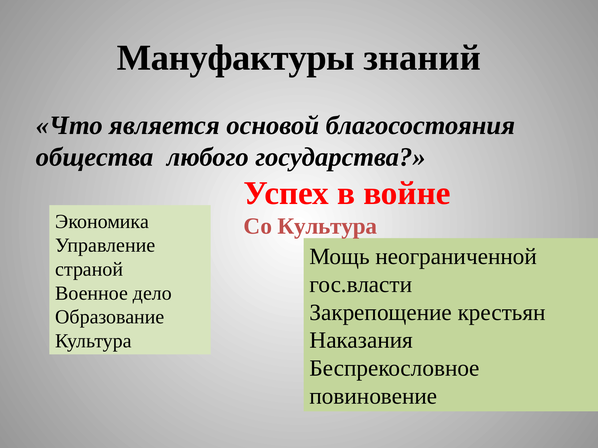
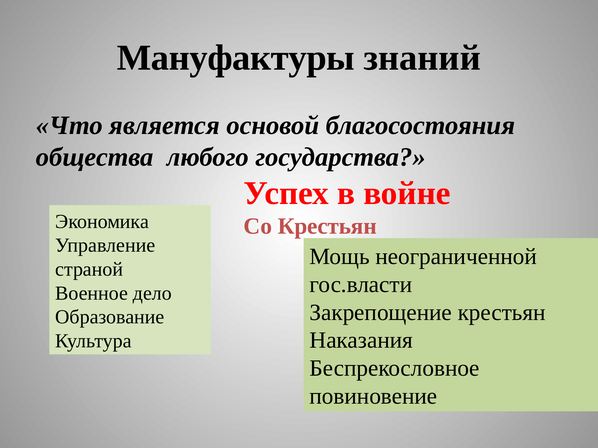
Со Культура: Культура -> Крестьян
